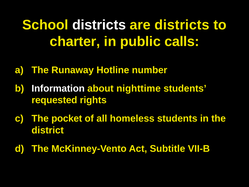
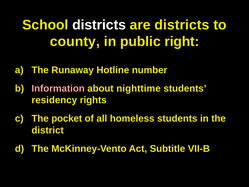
charter: charter -> county
calls: calls -> right
Information colour: white -> pink
requested: requested -> residency
